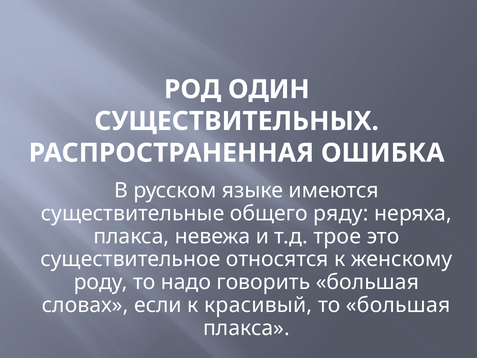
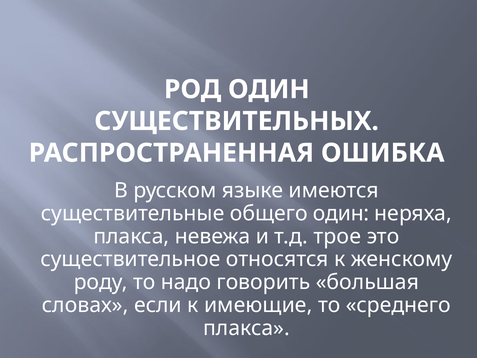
общего ряду: ряду -> один
красивый: красивый -> имеющие
то большая: большая -> среднего
